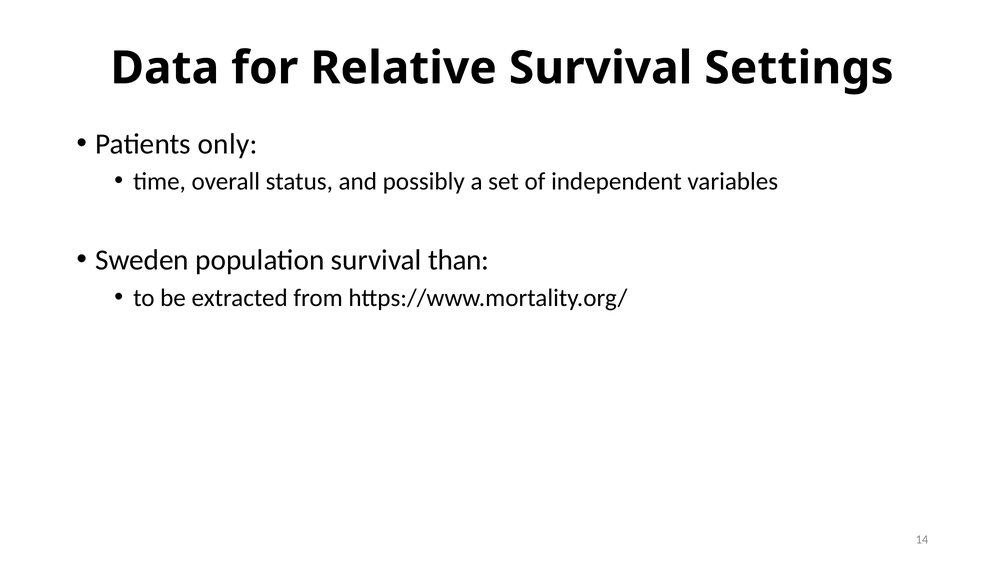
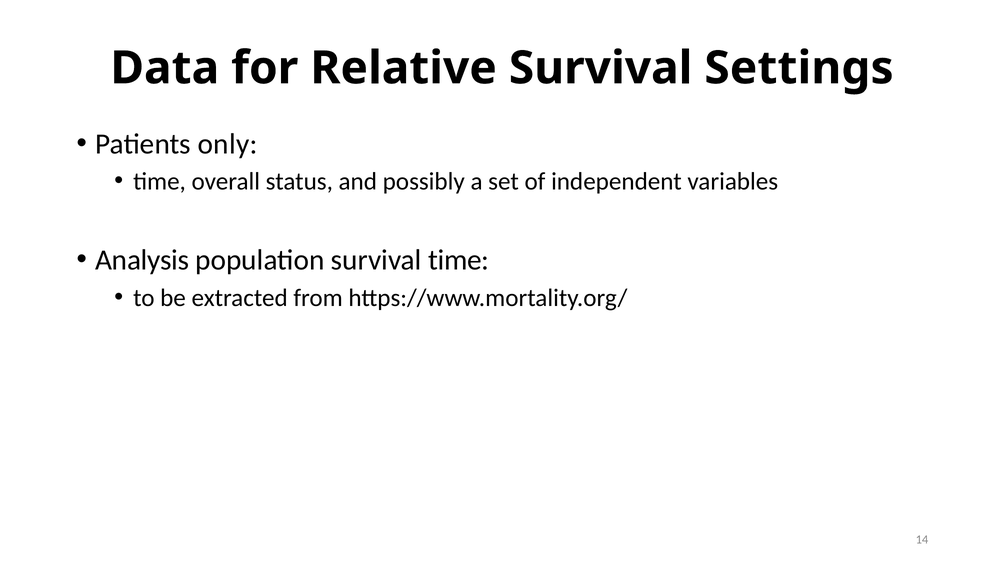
Sweden: Sweden -> Analysis
survival than: than -> time
